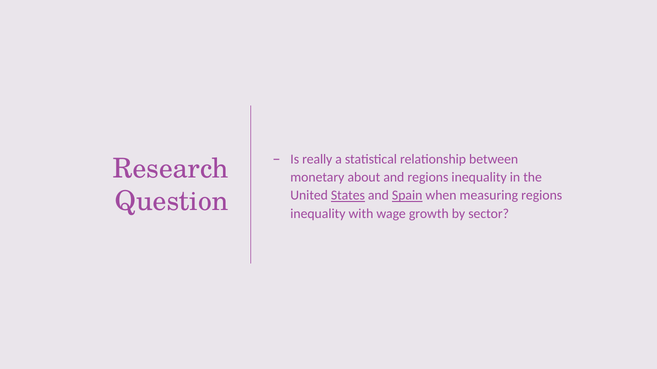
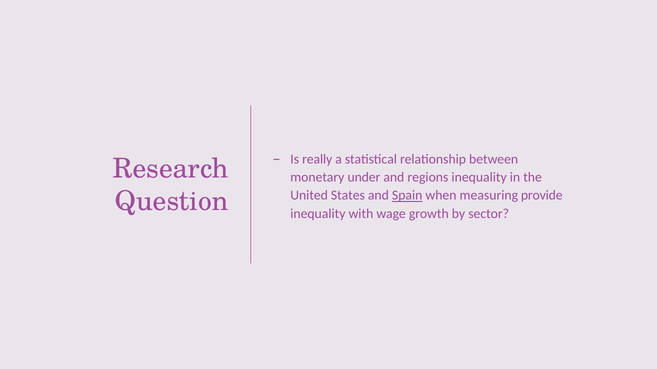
about: about -> under
States underline: present -> none
measuring regions: regions -> provide
